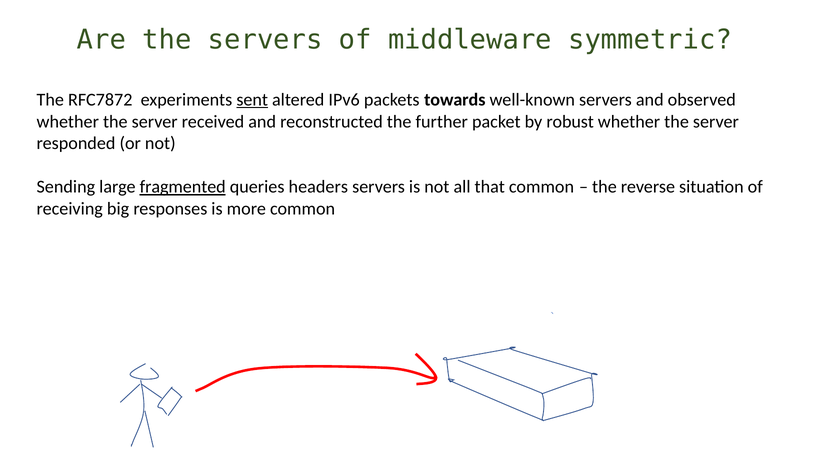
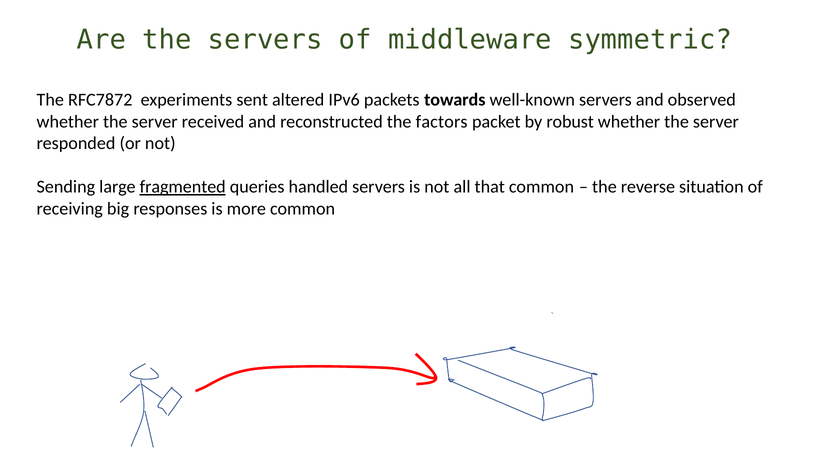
sent underline: present -> none
further: further -> factors
headers: headers -> handled
